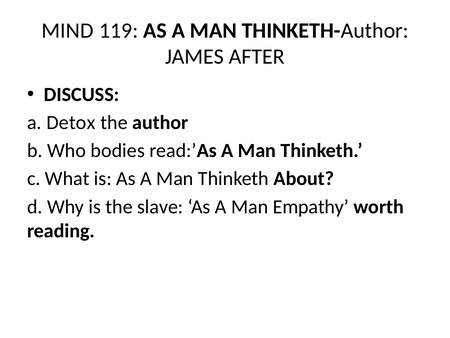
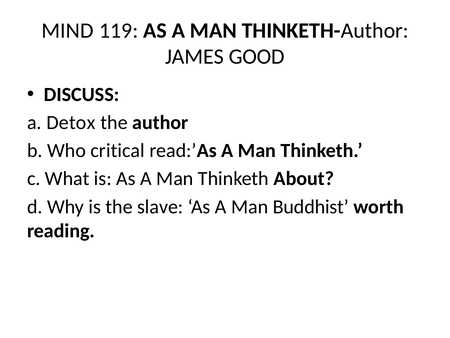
AFTER: AFTER -> GOOD
bodies: bodies -> critical
Empathy: Empathy -> Buddhist
